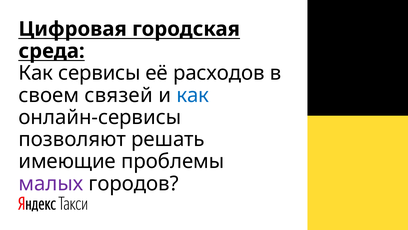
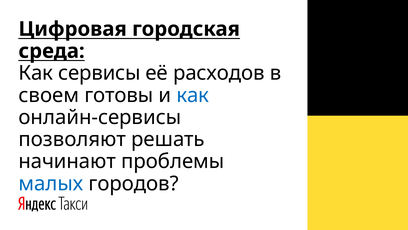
связей: связей -> готовы
имеющие: имеющие -> начинают
малых colour: purple -> blue
